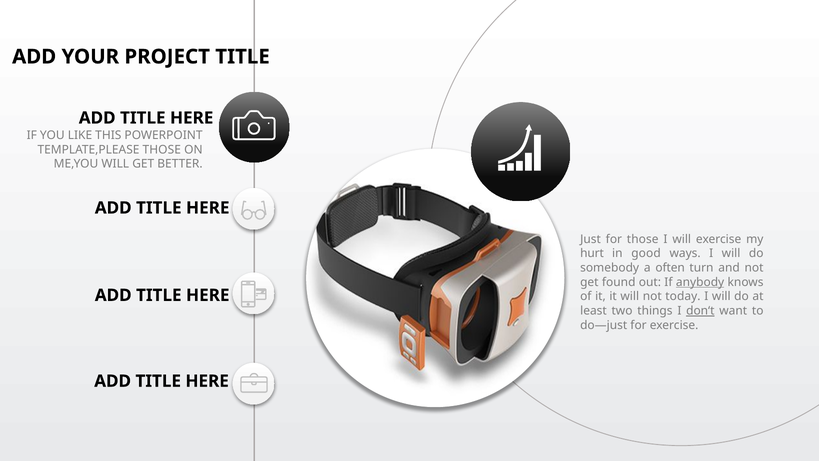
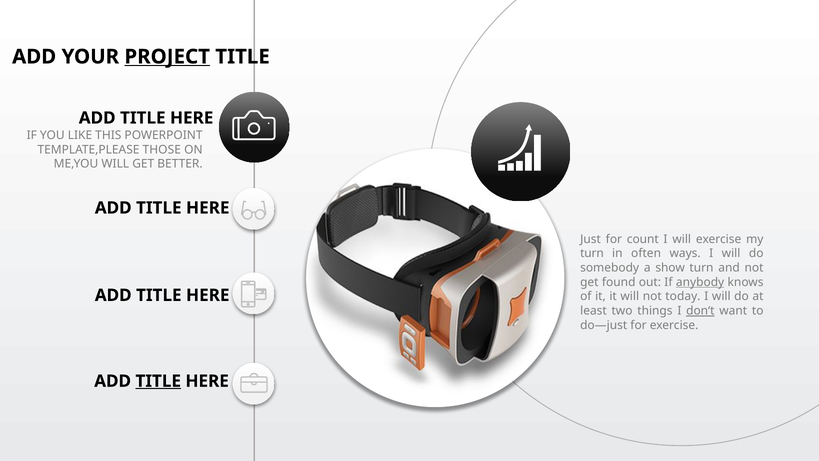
PROJECT underline: none -> present
for those: those -> count
hurt at (592, 253): hurt -> turn
good: good -> often
often: often -> show
TITLE at (158, 381) underline: none -> present
